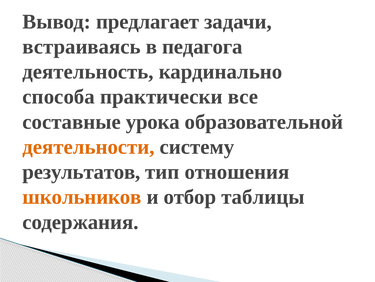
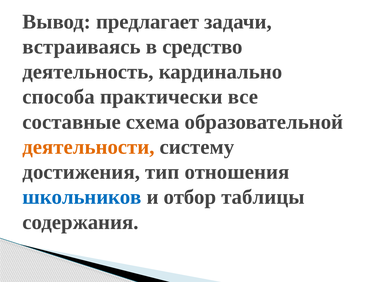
педагога: педагога -> средство
урока: урока -> схема
результатов: результатов -> достижения
школьников colour: orange -> blue
